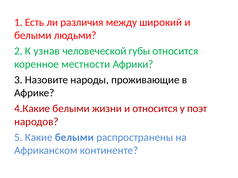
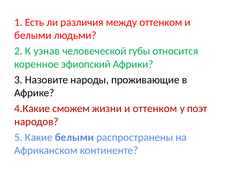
между широкий: широкий -> оттенком
местности: местности -> эфиопский
4.Какие белыми: белыми -> сможем
и относится: относится -> оттенком
